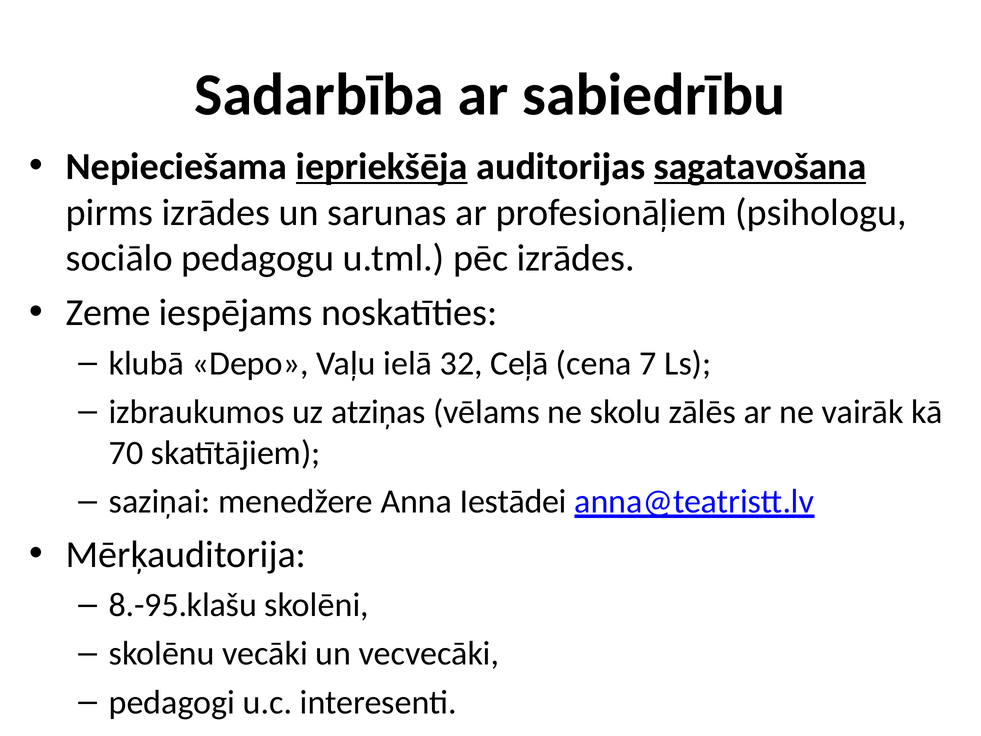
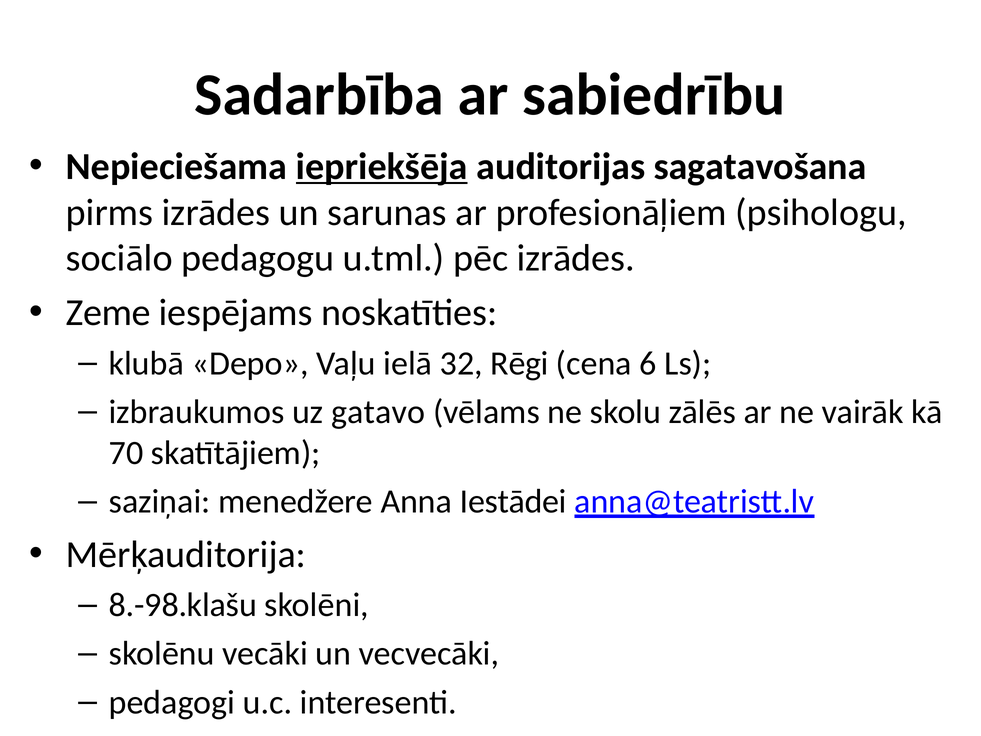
sagatavošana underline: present -> none
Ceļā: Ceļā -> Rēgi
7: 7 -> 6
atziņas: atziņas -> gatavo
8.-95.klašu: 8.-95.klašu -> 8.-98.klašu
